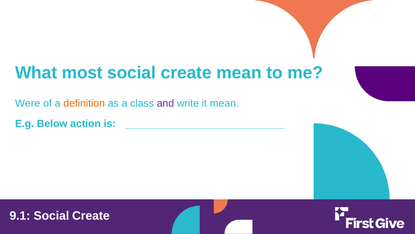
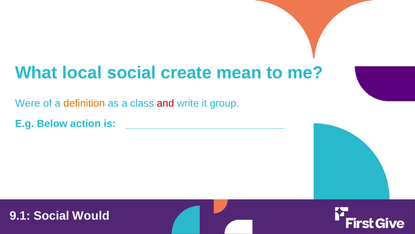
most: most -> local
and colour: purple -> red
it mean: mean -> group
Create at (91, 215): Create -> Would
